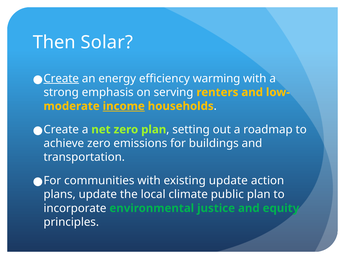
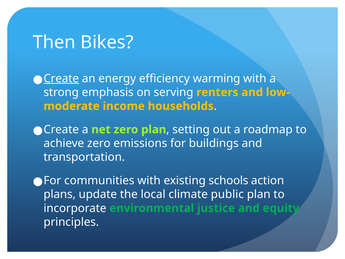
Solar: Solar -> Bikes
income underline: present -> none
existing update: update -> schools
